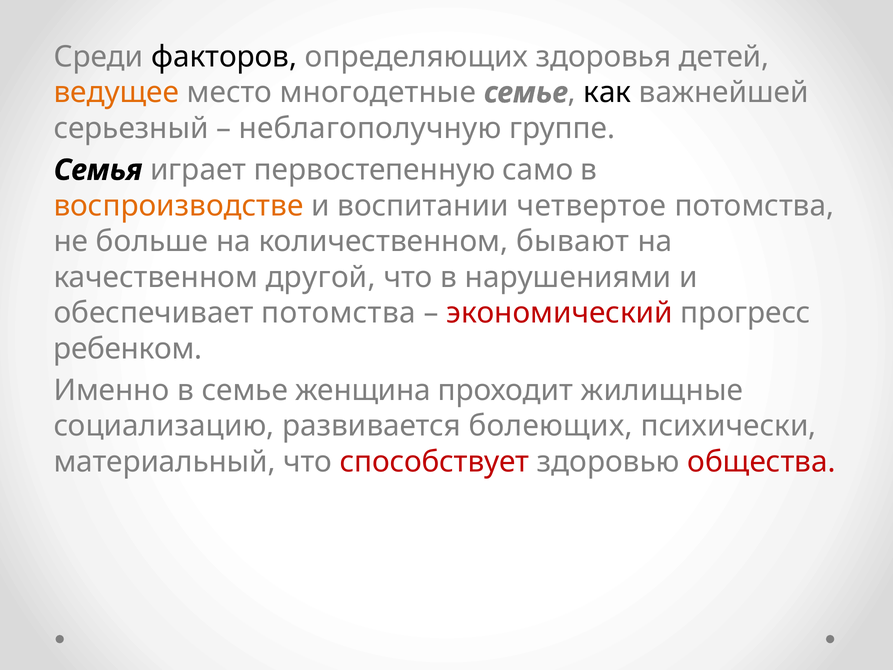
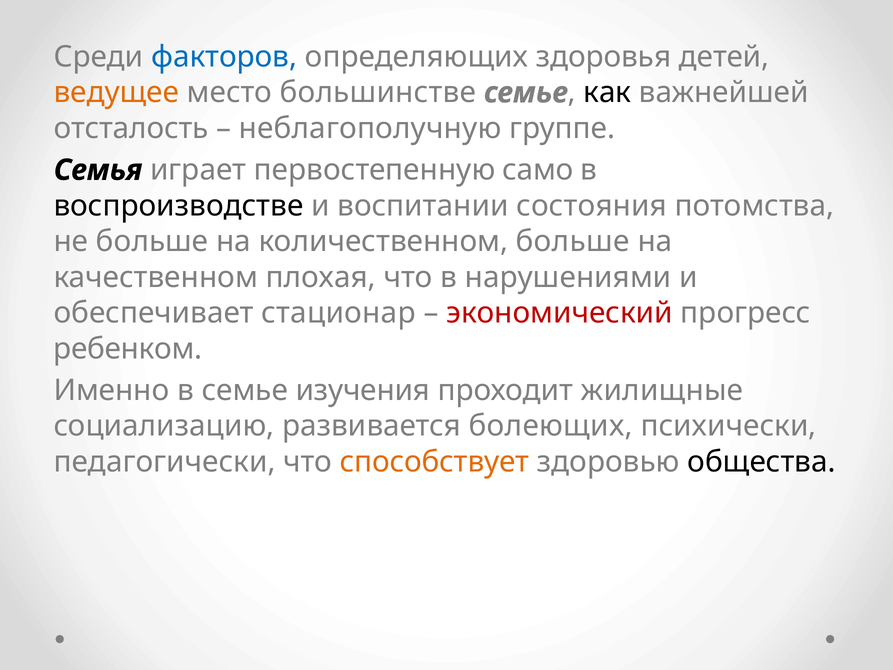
факторов colour: black -> blue
многодетные: многодетные -> большинстве
серьезный: серьезный -> отсталость
воспроизводстве colour: orange -> black
четвертое: четвертое -> состояния
количественном бывают: бывают -> больше
другой: другой -> плохая
обеспечивает потомства: потомства -> стационар
женщина: женщина -> изучения
материальный: материальный -> педагогически
способствует colour: red -> orange
общества colour: red -> black
